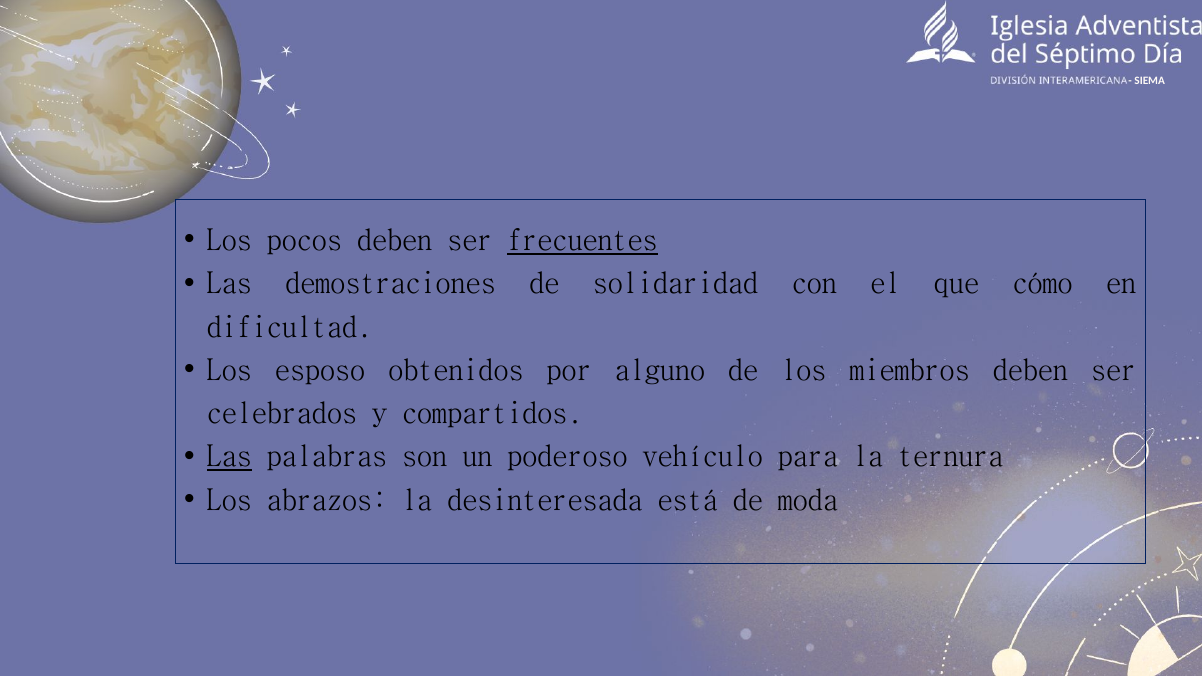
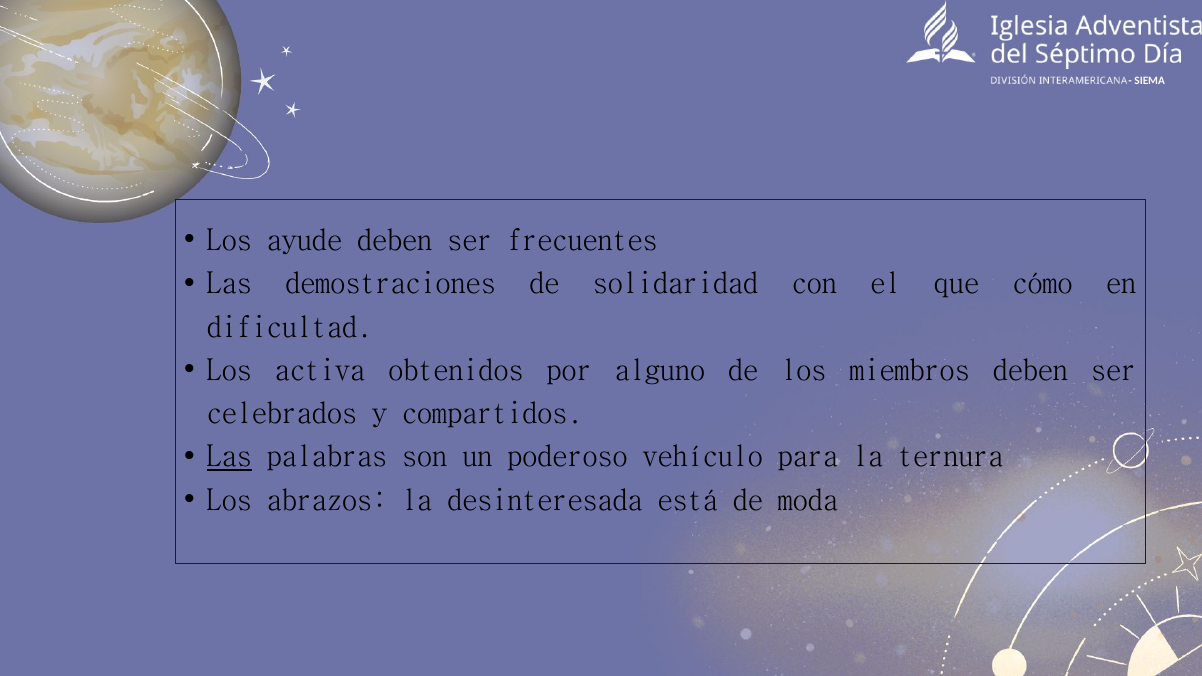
pocos: pocos -> ayude
frecuentes underline: present -> none
esposo: esposo -> activa
